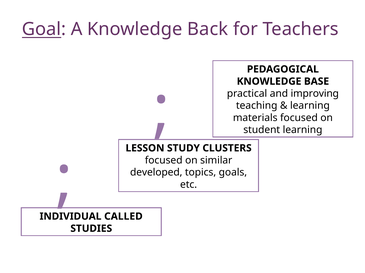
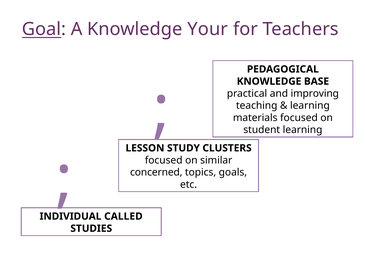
Back: Back -> Your
developed: developed -> concerned
